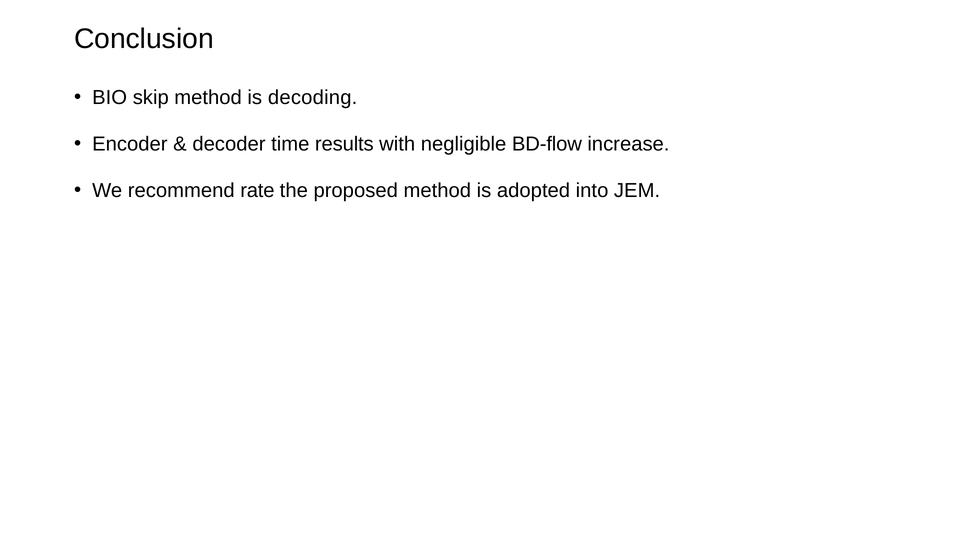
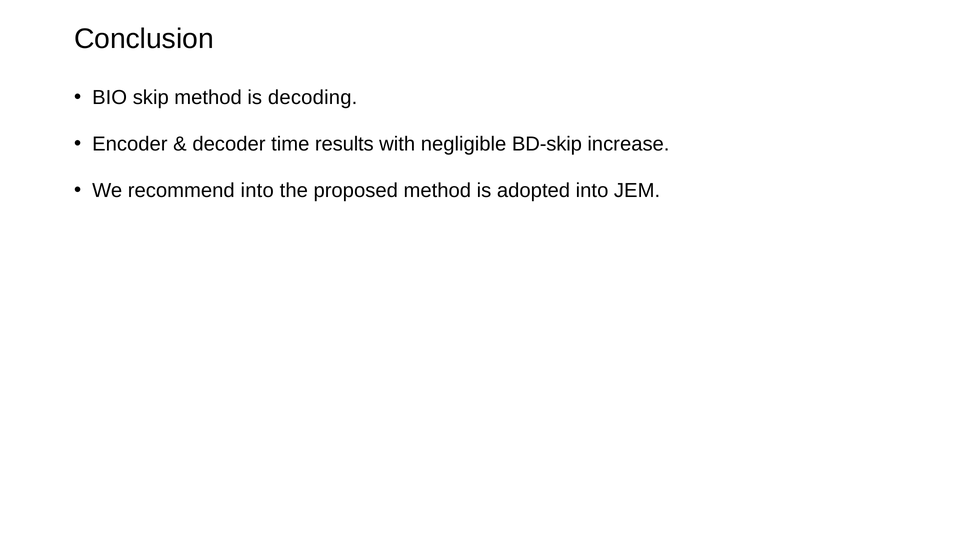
BD-flow: BD-flow -> BD-skip
recommend rate: rate -> into
